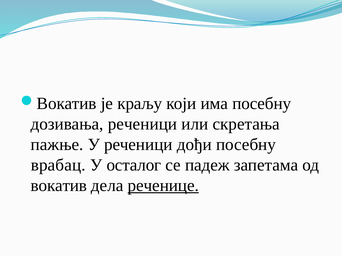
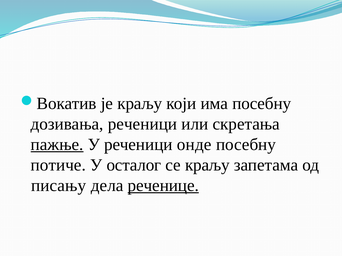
пажње underline: none -> present
дођи: дођи -> онде
врабац: врабац -> потиче
се падеж: падеж -> краљу
вокатив: вокатив -> писању
